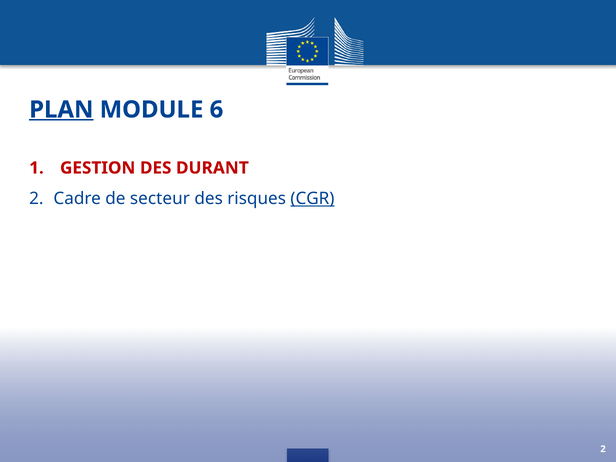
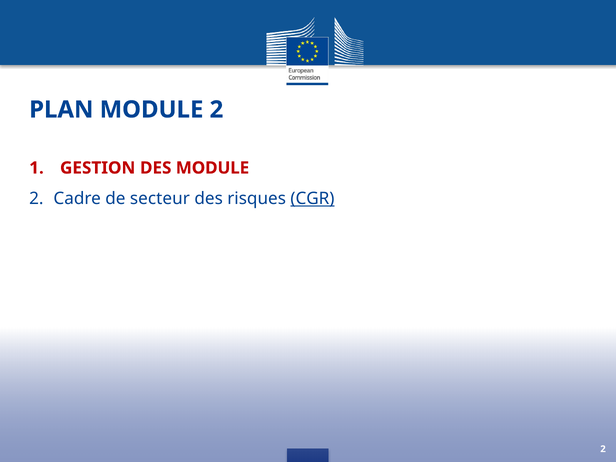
PLAN underline: present -> none
6 at (216, 110): 6 -> 2
DES DURANT: DURANT -> MODULE
